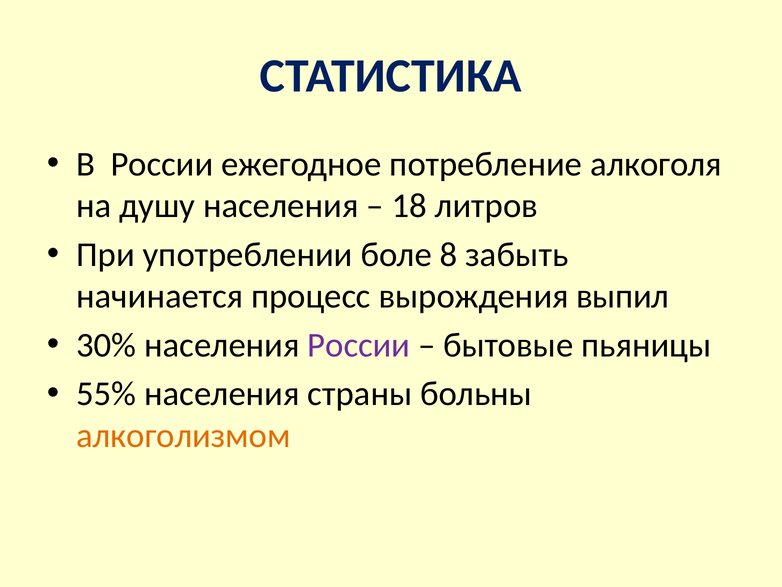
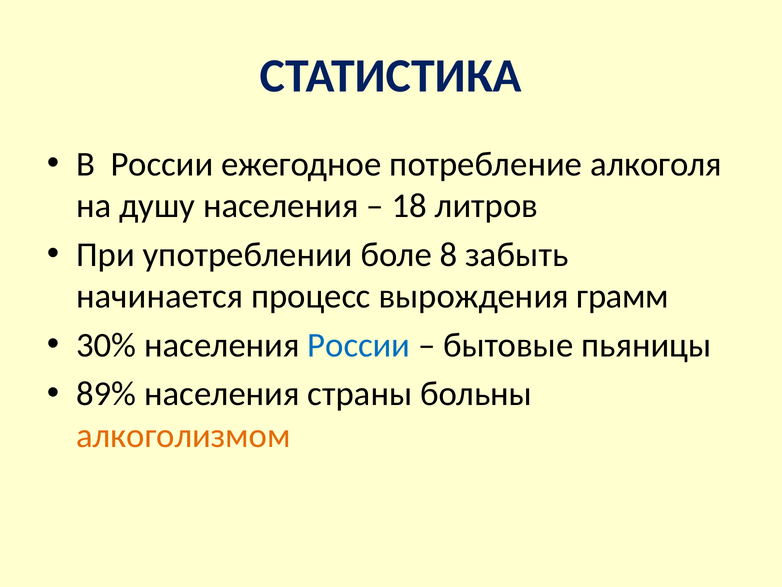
выпил: выпил -> грамм
России at (359, 345) colour: purple -> blue
55%: 55% -> 89%
